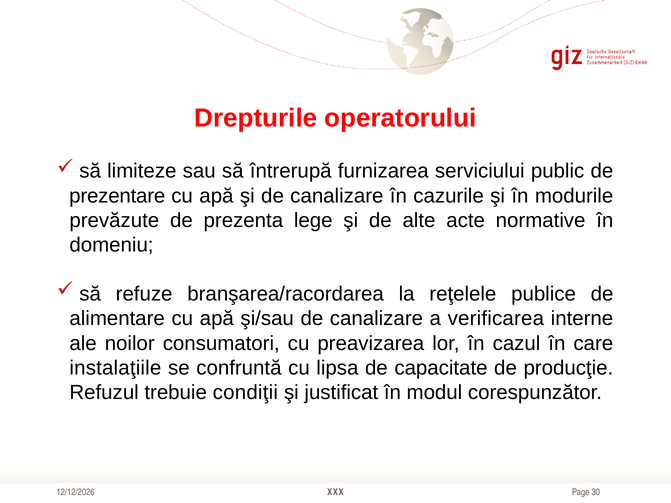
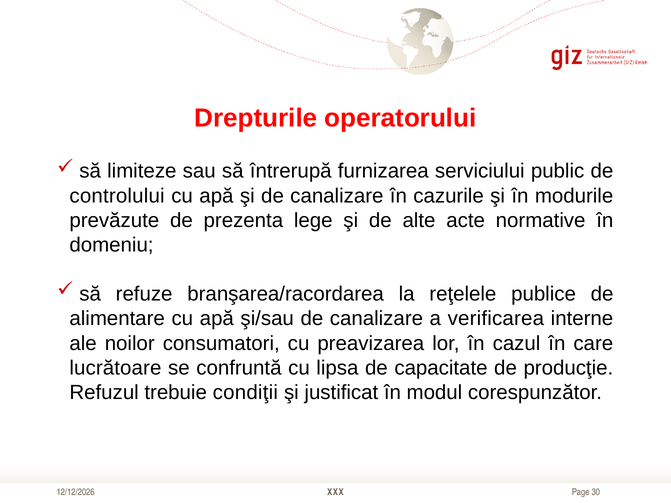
prezentare: prezentare -> controlului
instalaţiile: instalaţiile -> lucrătoare
